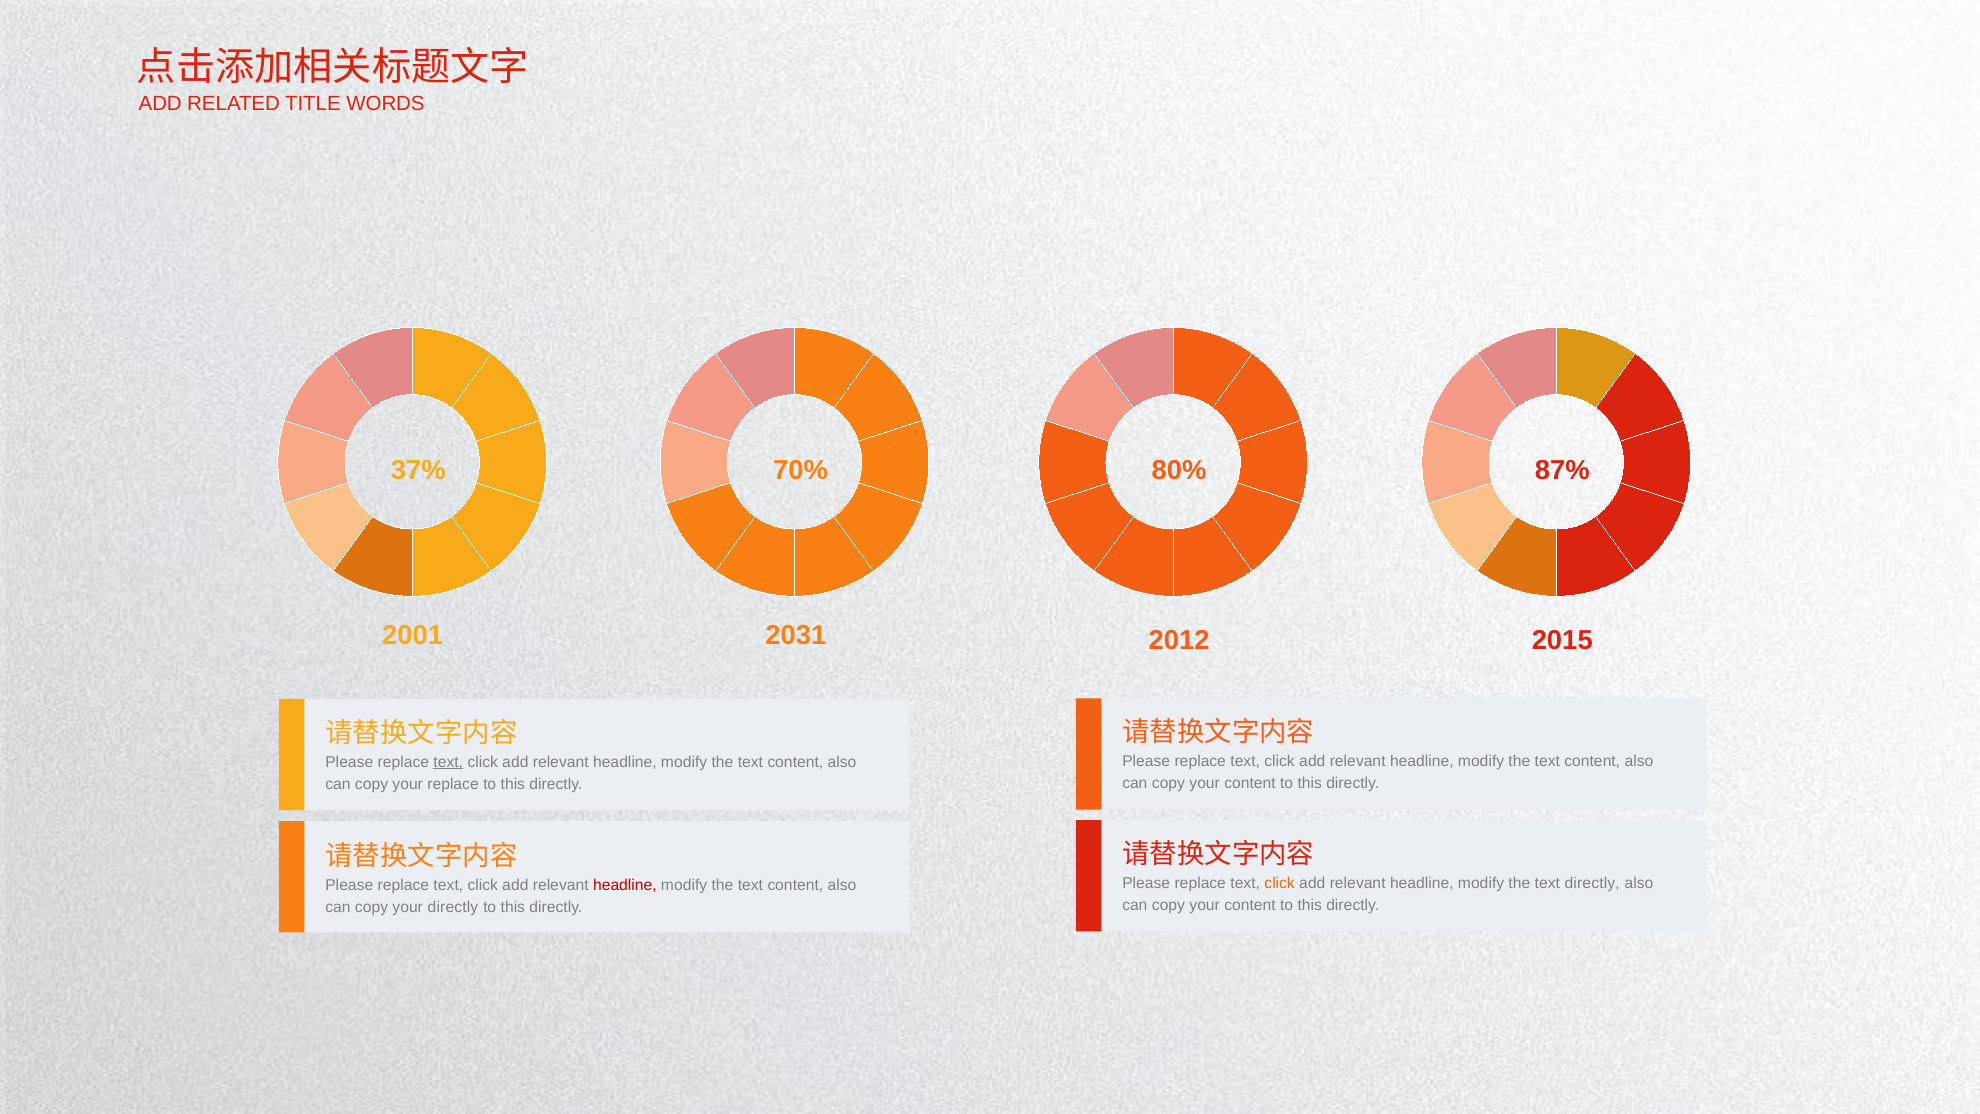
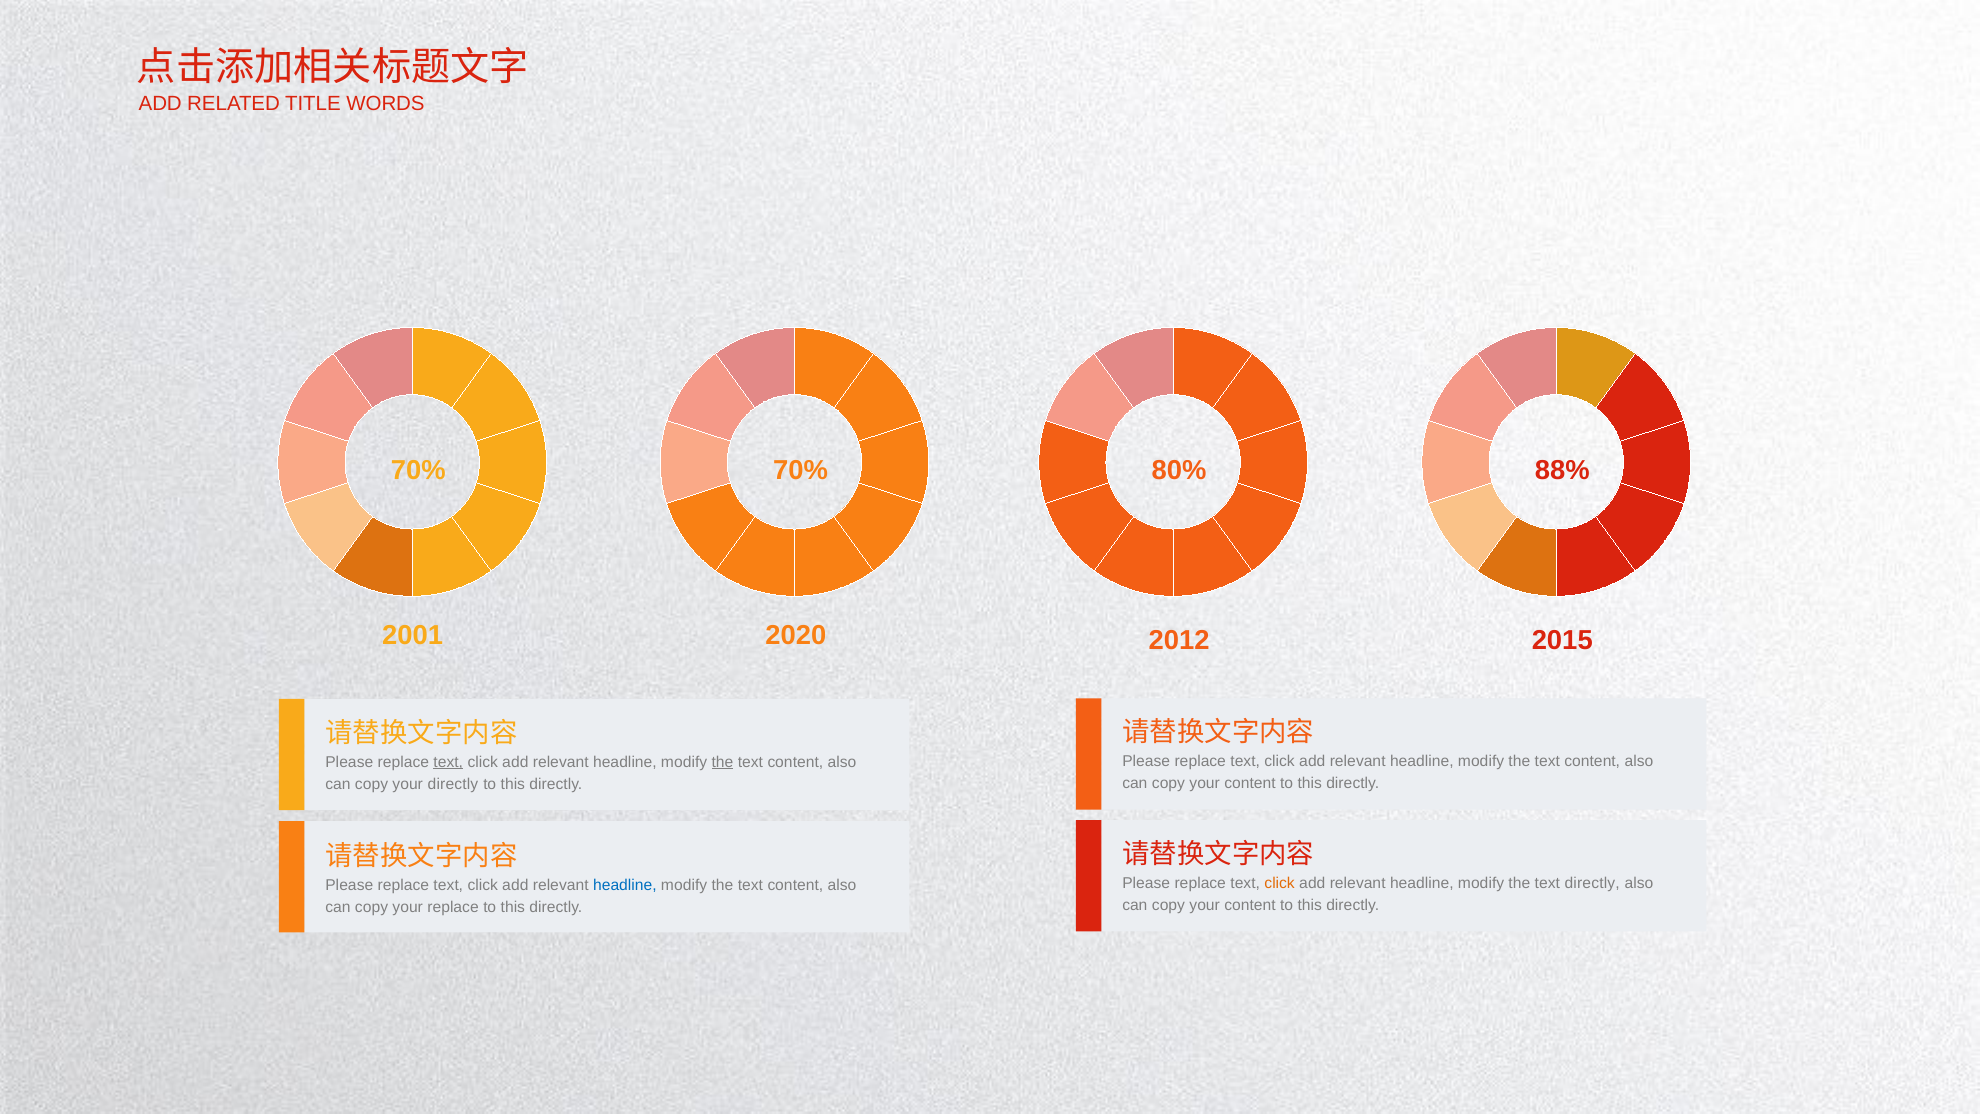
37% at (418, 470): 37% -> 70%
87%: 87% -> 88%
2031: 2031 -> 2020
the at (722, 762) underline: none -> present
your replace: replace -> directly
headline at (625, 885) colour: red -> blue
your directly: directly -> replace
